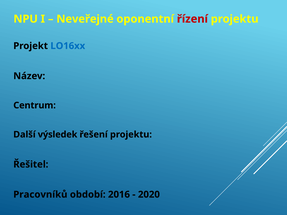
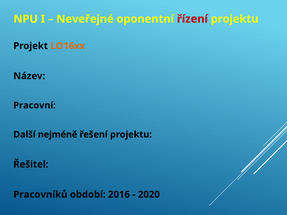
LO16xx colour: blue -> orange
Centrum: Centrum -> Pracovní
výsledek: výsledek -> nejméně
